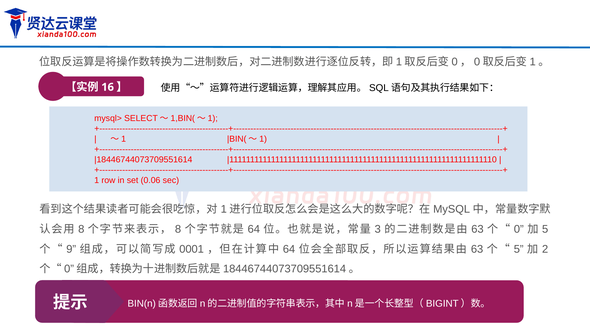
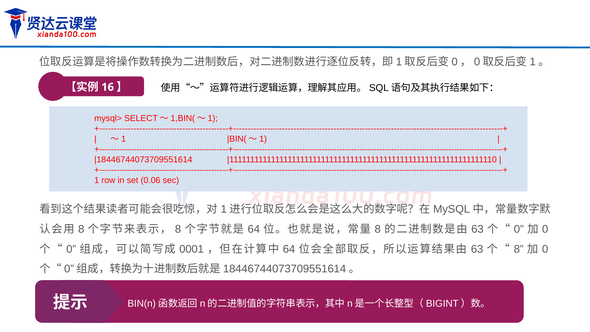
3 at (378, 229): 3 -> 8
5 at (545, 229): 5 -> 0
9 at (71, 249): 9 -> 0
5 at (519, 249): 5 -> 8
2 at (545, 249): 2 -> 0
